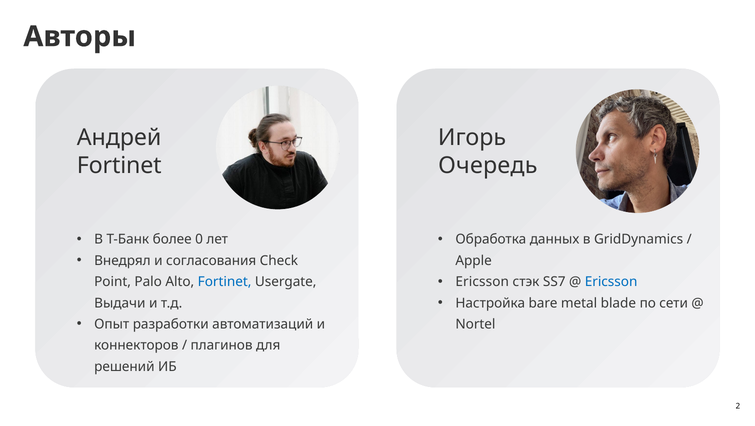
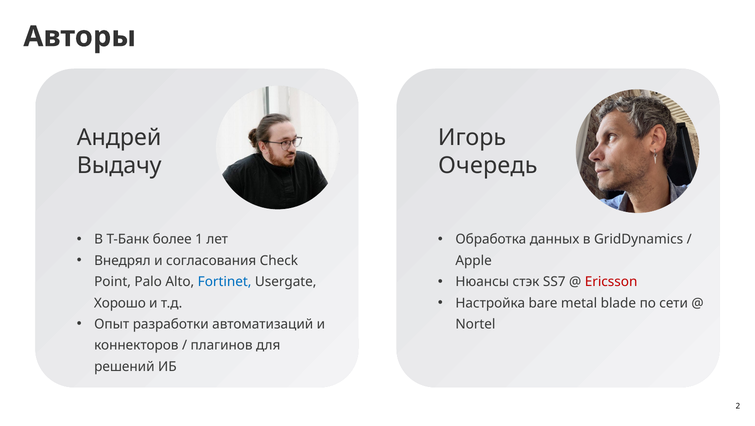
Fortinet at (119, 166): Fortinet -> Выдачу
0: 0 -> 1
Ericsson at (482, 282): Ericsson -> Нюансы
Ericsson at (611, 282) colour: blue -> red
Выдачи: Выдачи -> Хорошо
